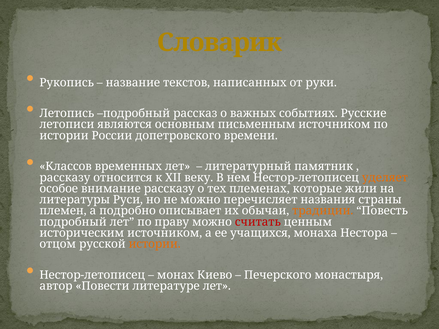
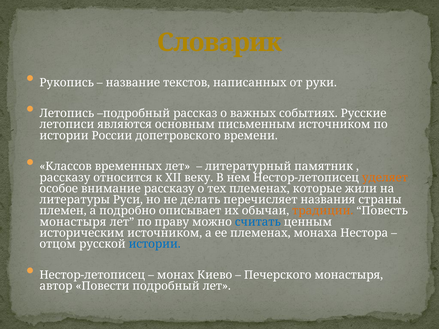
не можно: можно -> делать
подробный at (73, 222): подробный -> монастыря
считать colour: red -> blue
ее учащихся: учащихся -> племенах
истории at (155, 244) colour: orange -> blue
Повести литературе: литературе -> подробный
